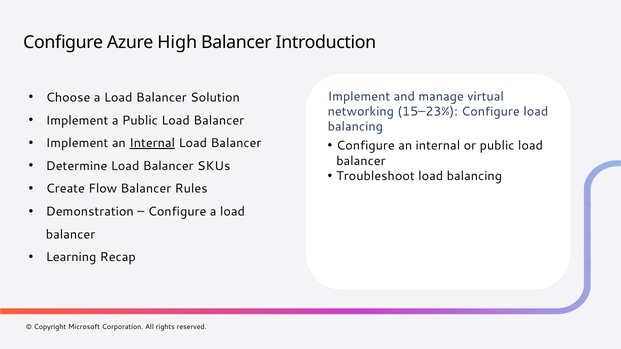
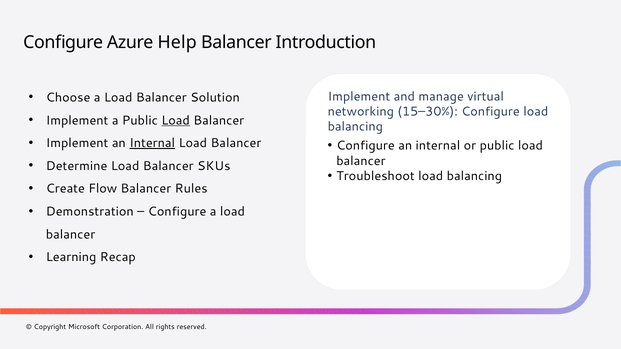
High: High -> Help
15–23%: 15–23% -> 15–30%
Load at (176, 120) underline: none -> present
